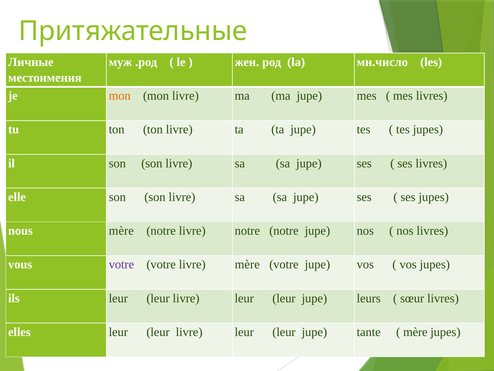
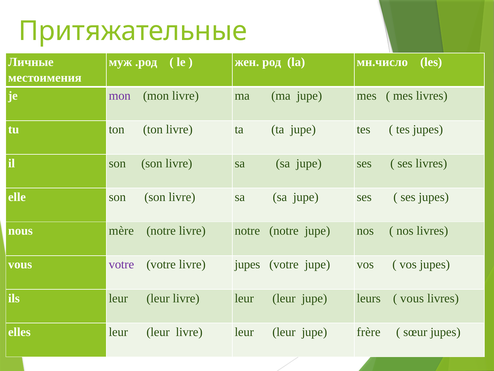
mon at (120, 96) colour: orange -> purple
livre mère: mère -> jupes
sœur at (412, 298): sœur -> vous
tante: tante -> frère
mère at (415, 332): mère -> sœur
